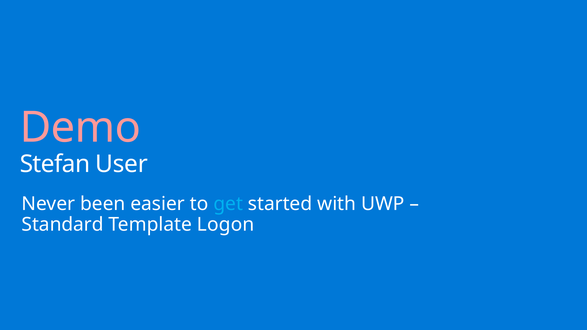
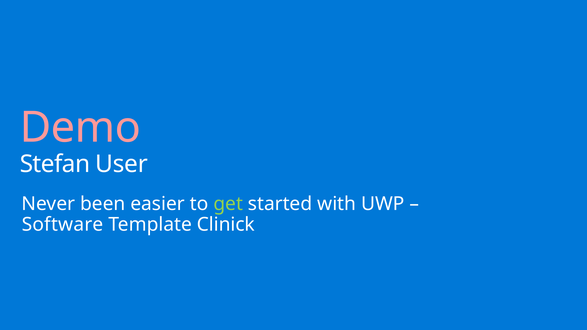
get colour: light blue -> light green
Standard: Standard -> Software
Logon: Logon -> Clinick
